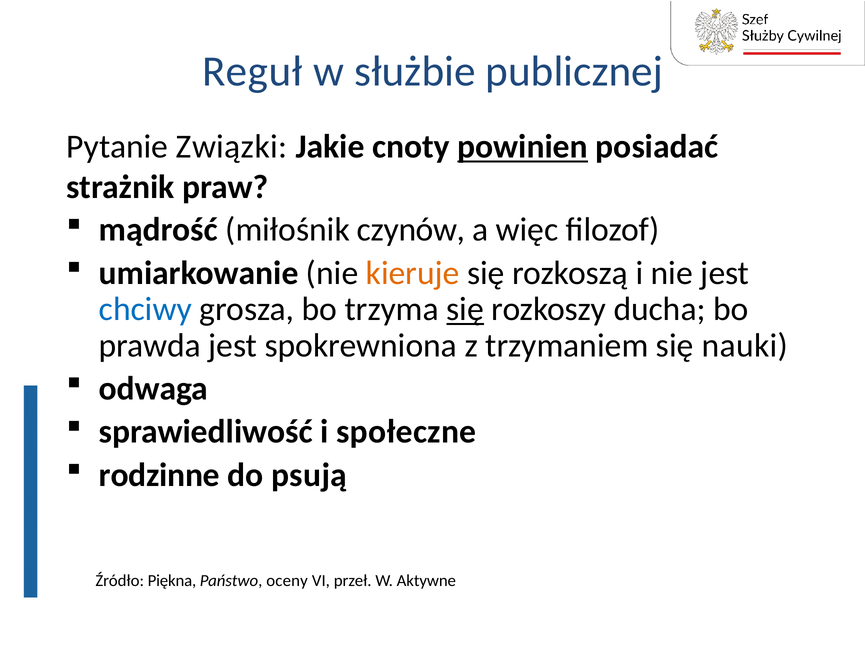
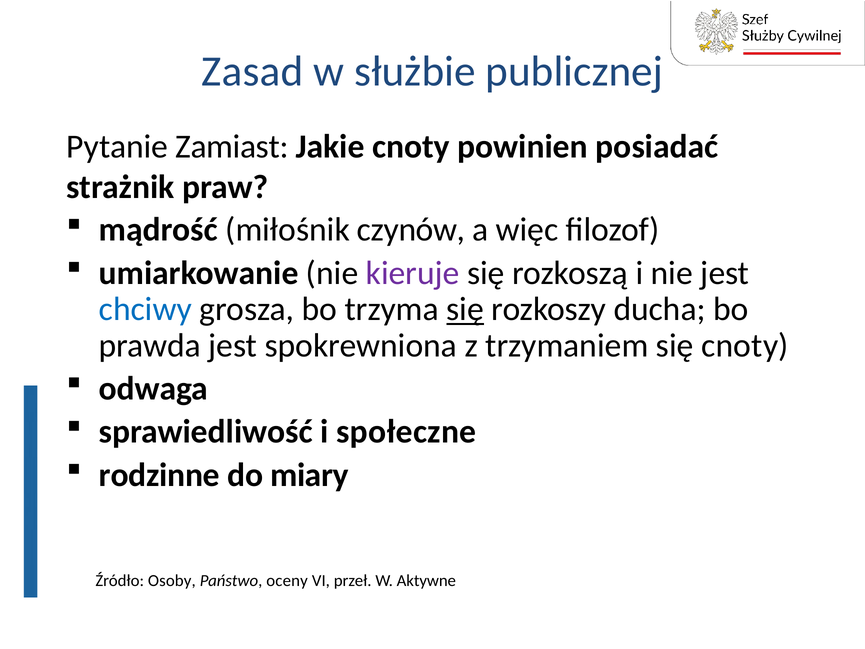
Reguł: Reguł -> Zasad
Związki: Związki -> Zamiast
powinien underline: present -> none
kieruje colour: orange -> purple
się nauki: nauki -> cnoty
psują: psują -> miary
Piękna: Piękna -> Osoby
